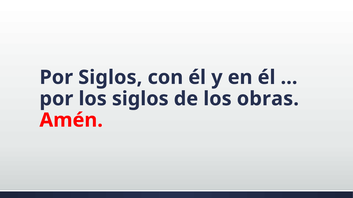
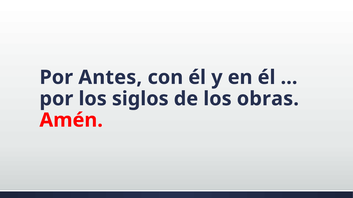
Por Siglos: Siglos -> Antes
